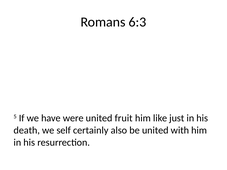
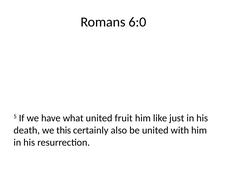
6:3: 6:3 -> 6:0
were: were -> what
self: self -> this
